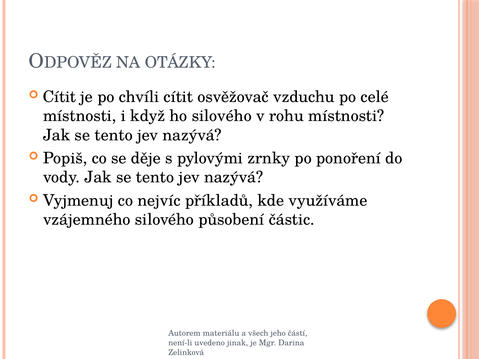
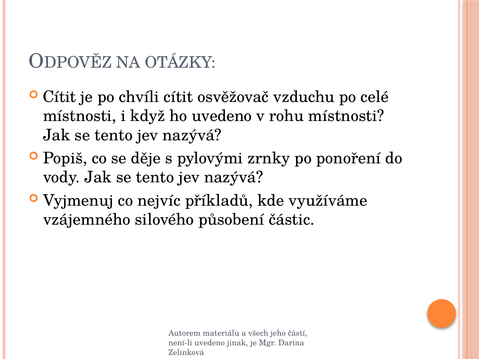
ho silového: silového -> uvedeno
